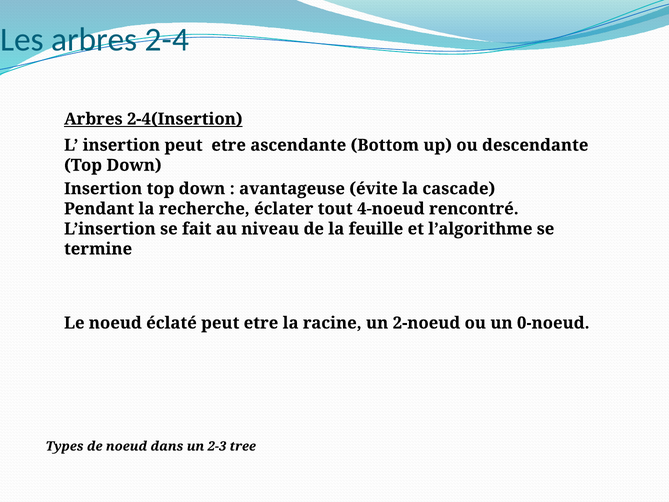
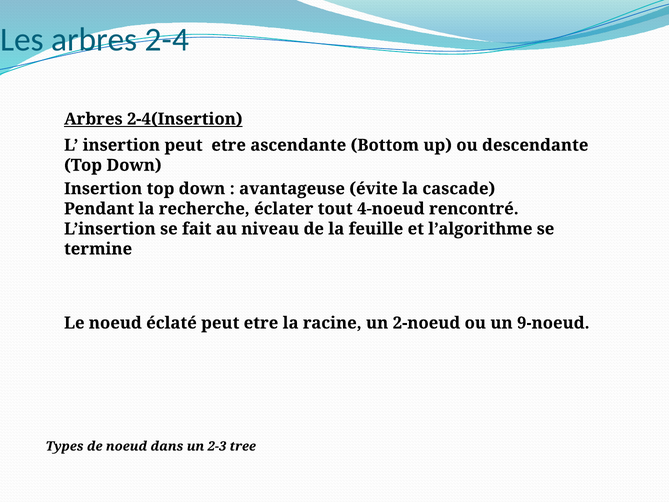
0-noeud: 0-noeud -> 9-noeud
